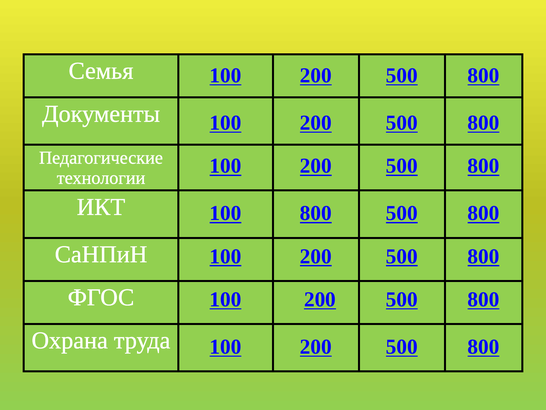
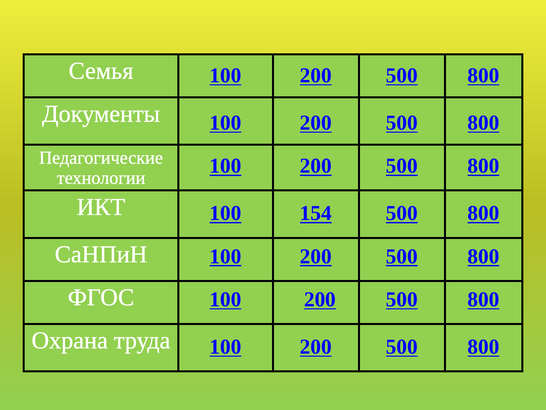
100 800: 800 -> 154
